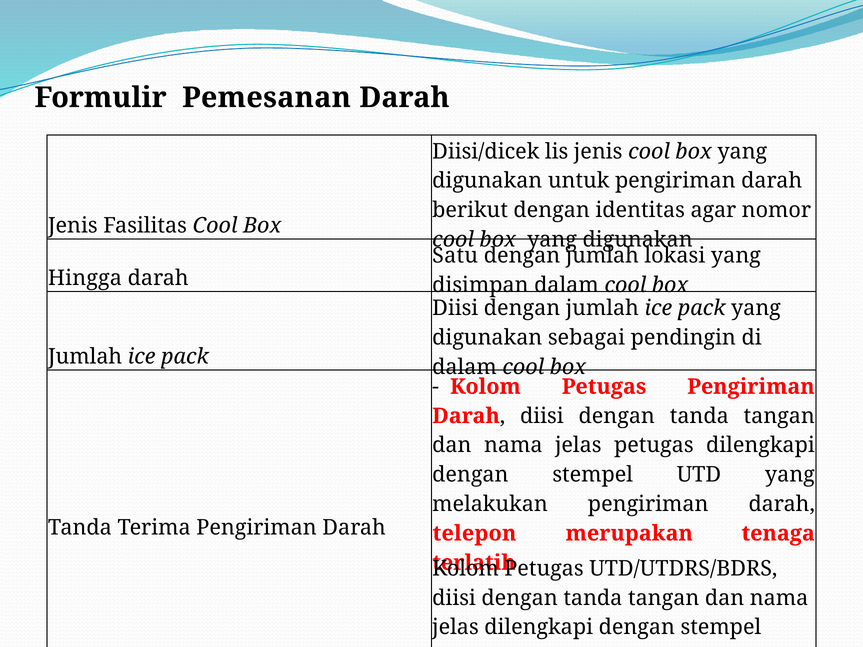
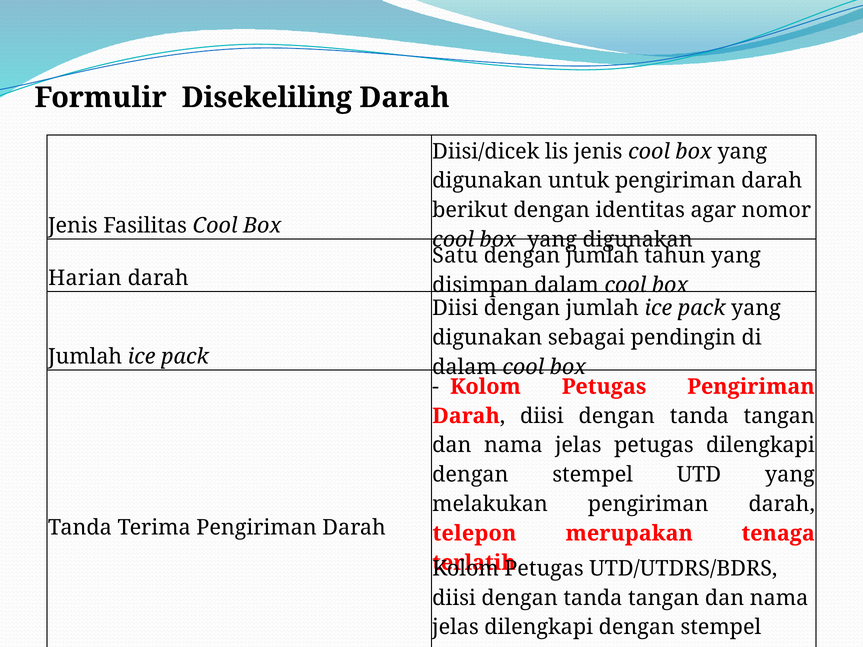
Pemesanan: Pemesanan -> Disekeliling
lokasi: lokasi -> tahun
Hingga: Hingga -> Harian
